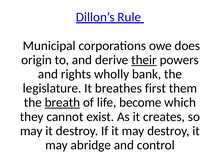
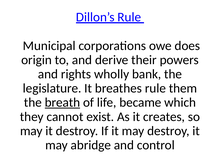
their underline: present -> none
breathes first: first -> rule
become: become -> became
